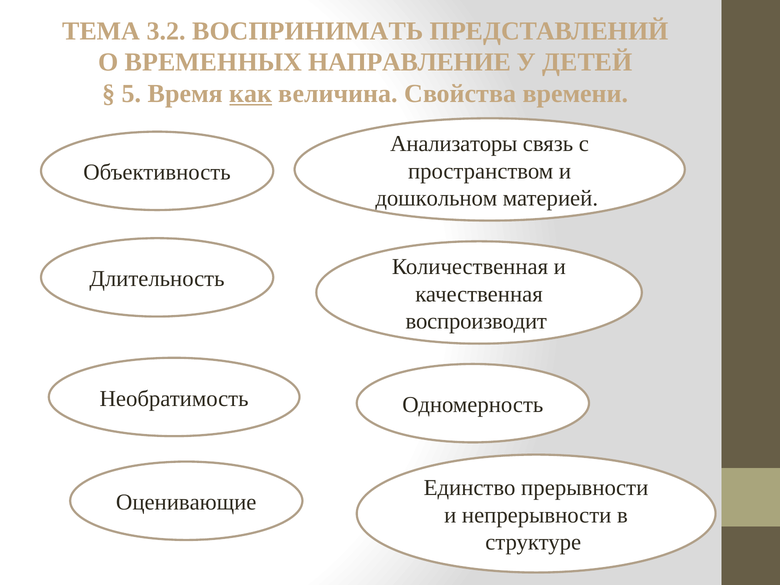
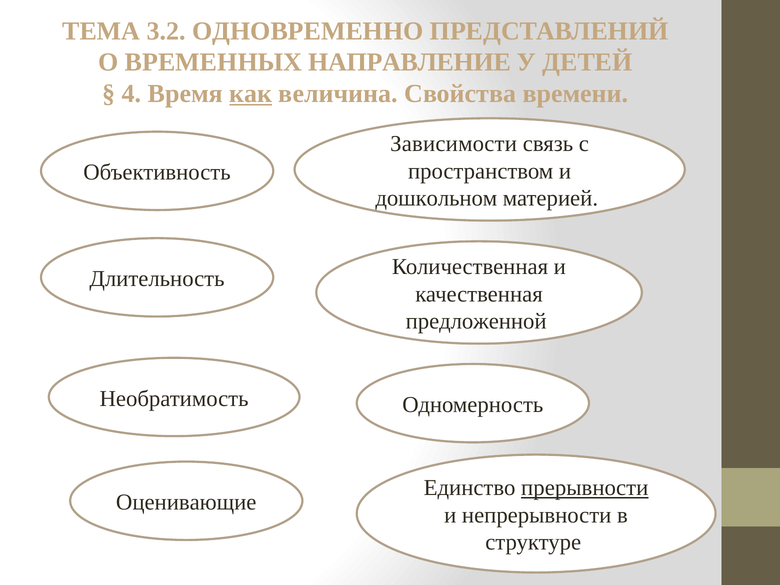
ВОСПРИНИМАТЬ: ВОСПРИНИМАТЬ -> ОДНОВРЕМЕННО
5: 5 -> 4
Анализаторы: Анализаторы -> Зависимости
воспроизводит: воспроизводит -> предложенной
прерывности underline: none -> present
